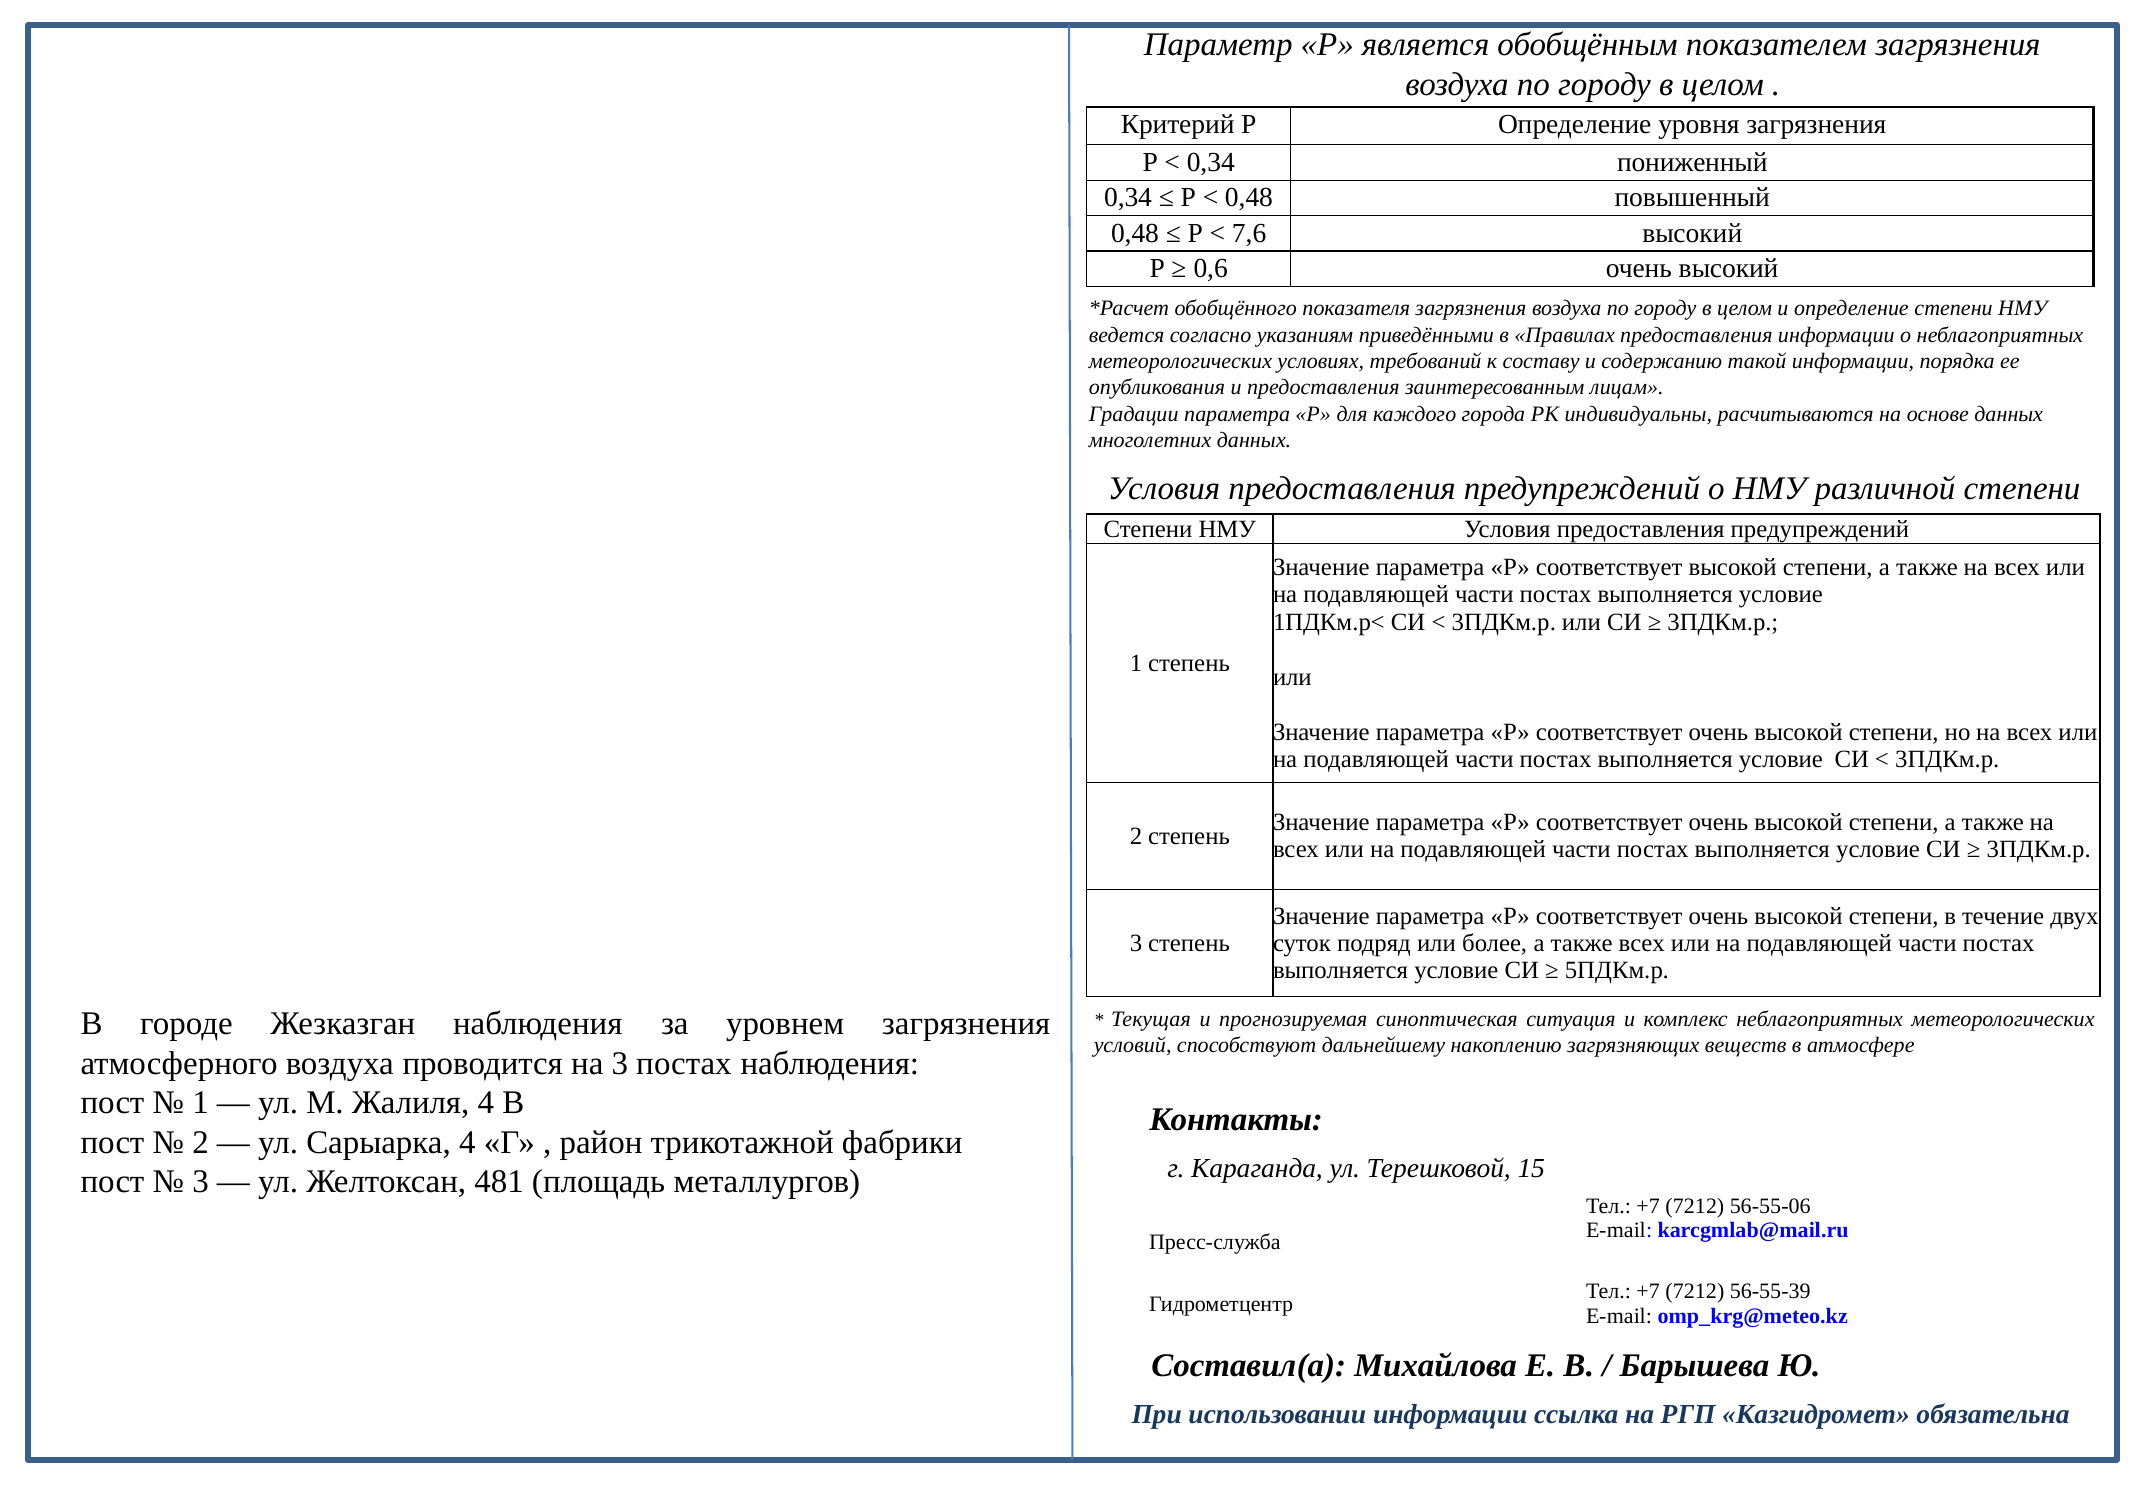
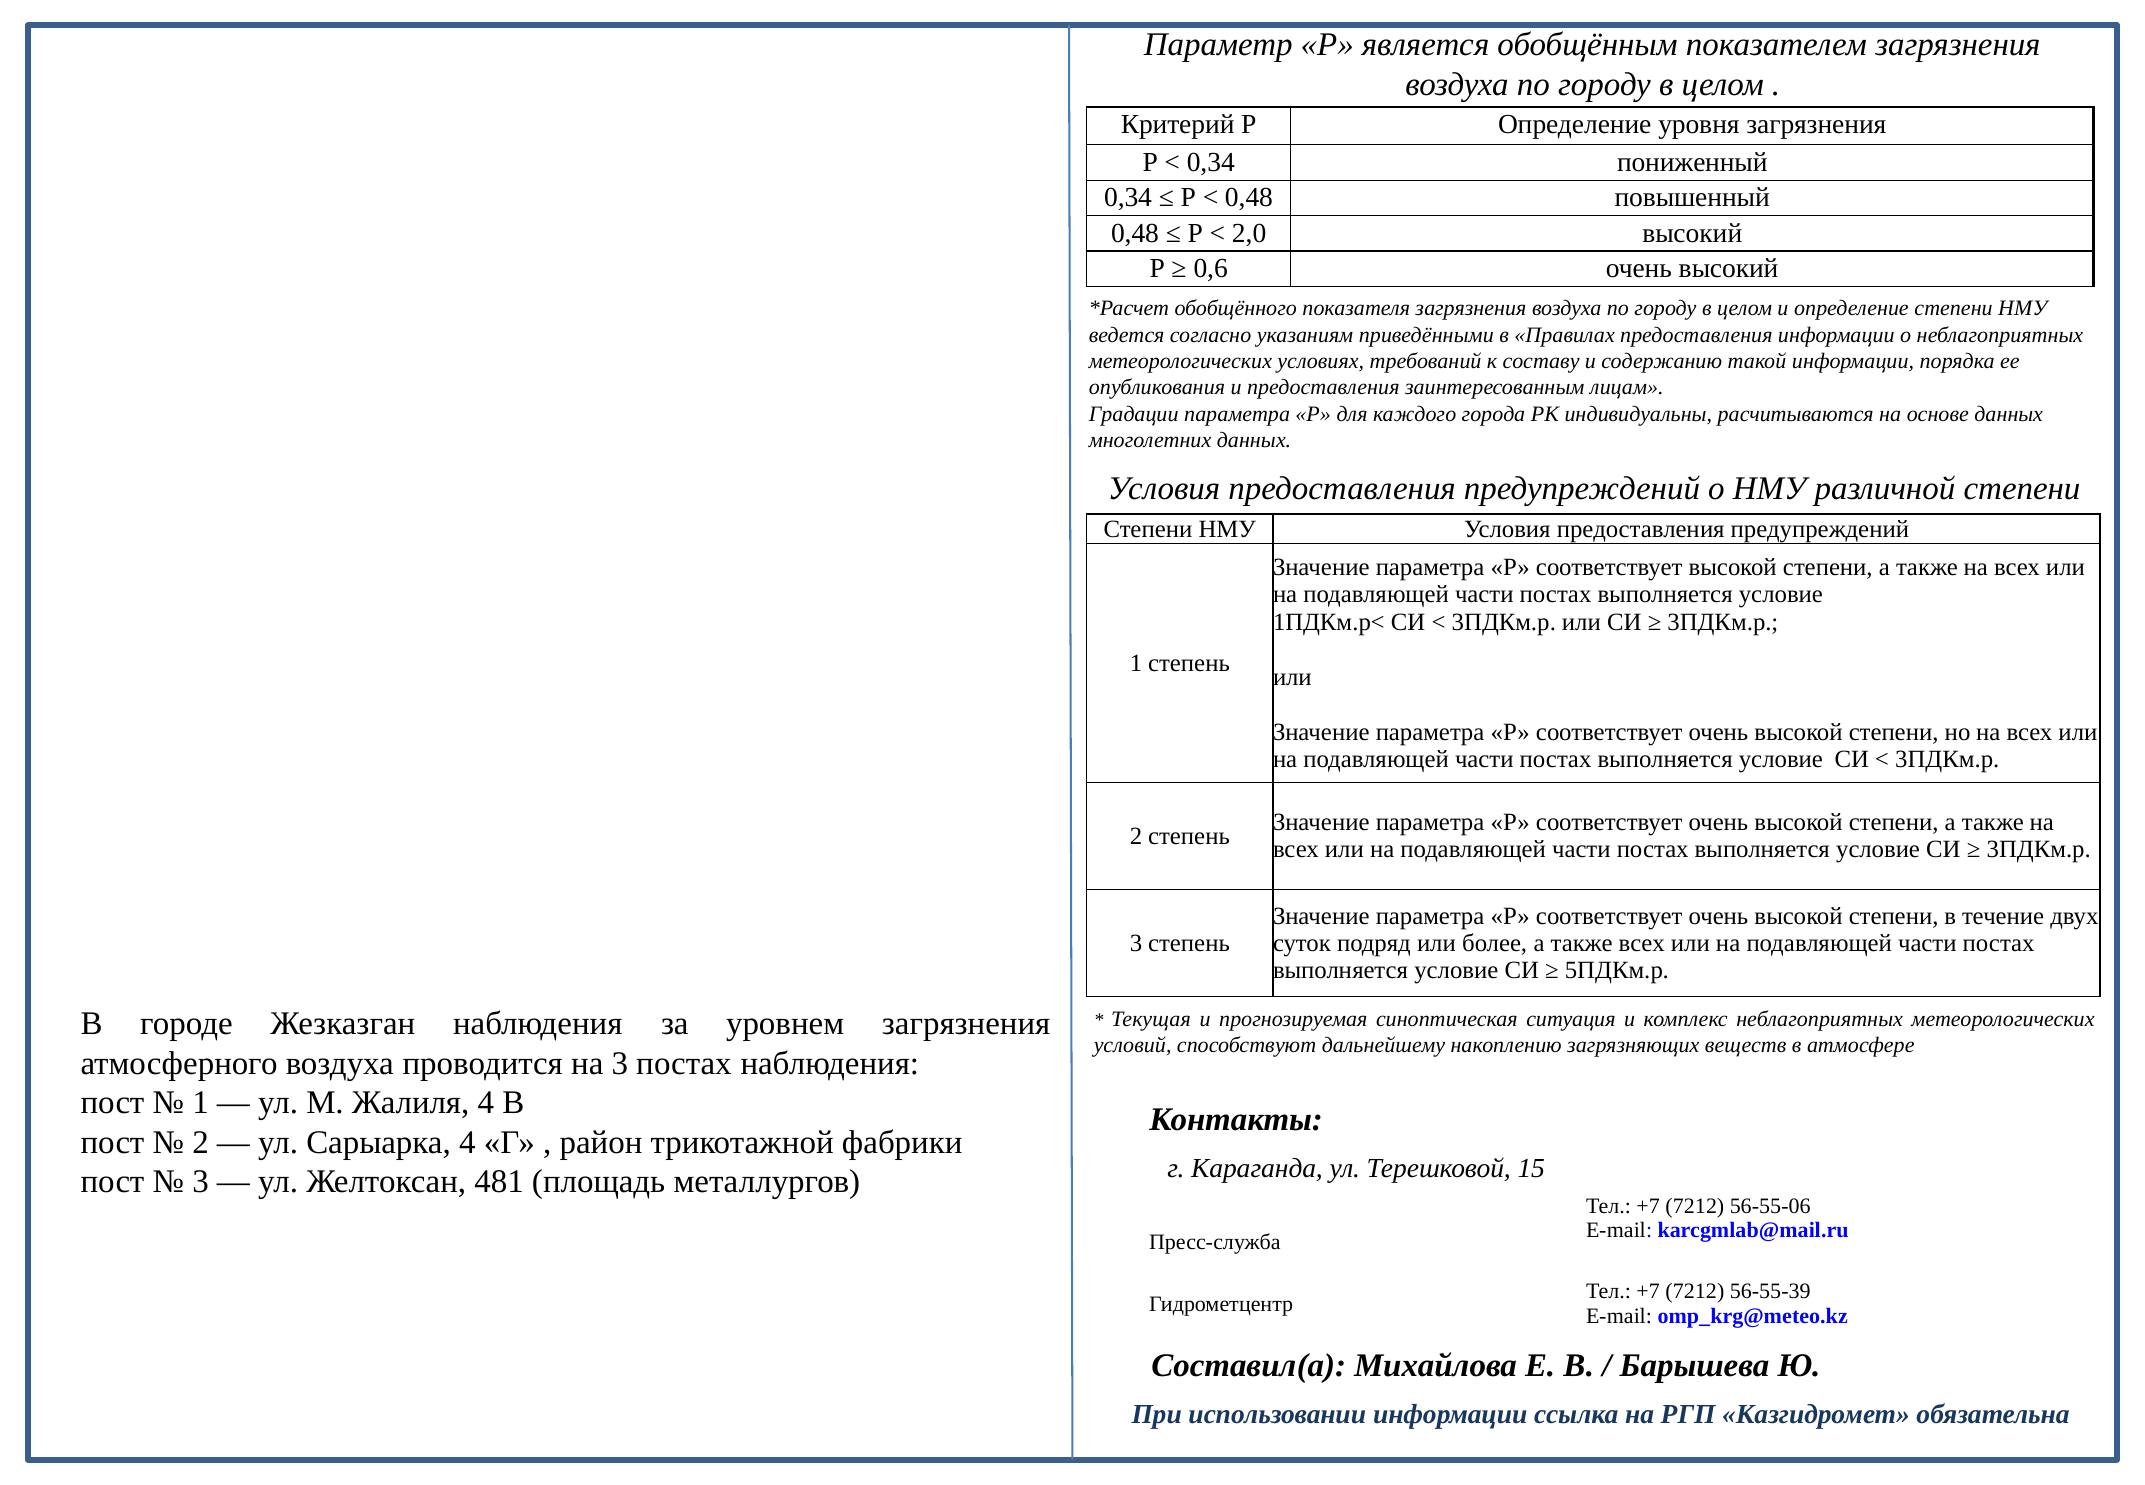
7,6: 7,6 -> 2,0
